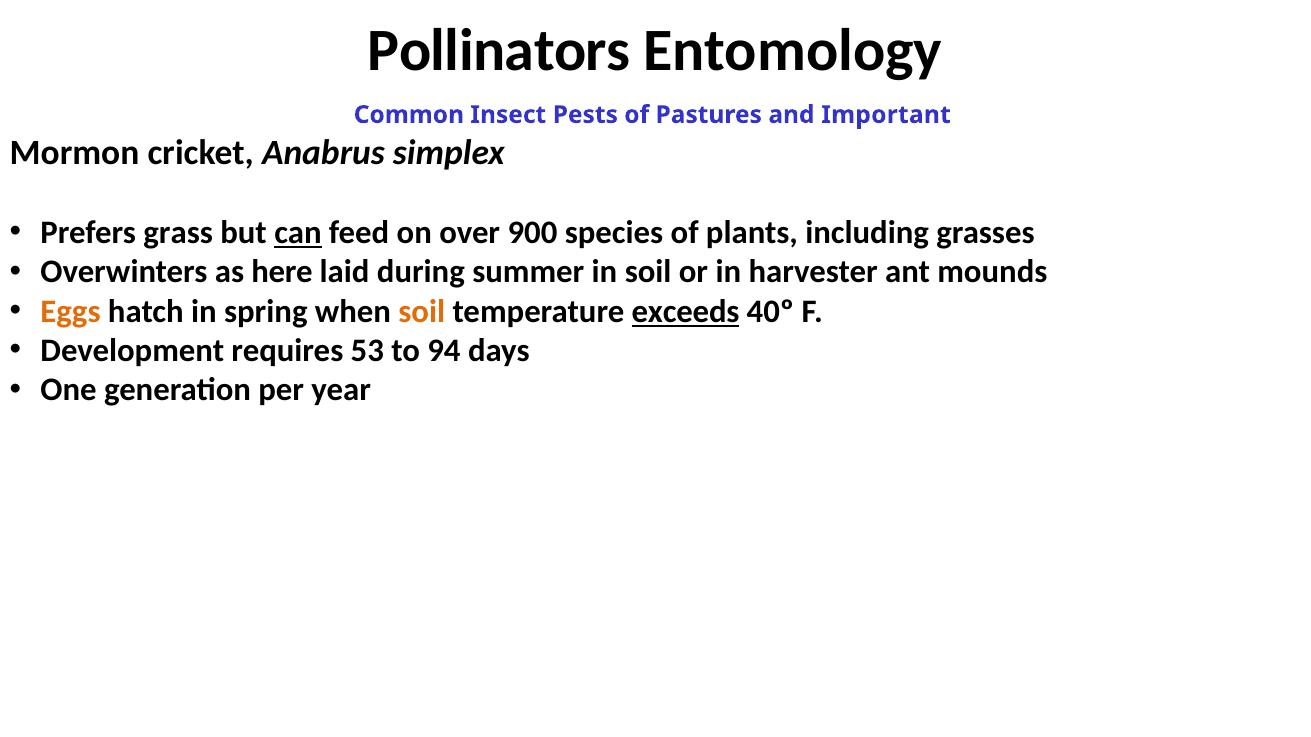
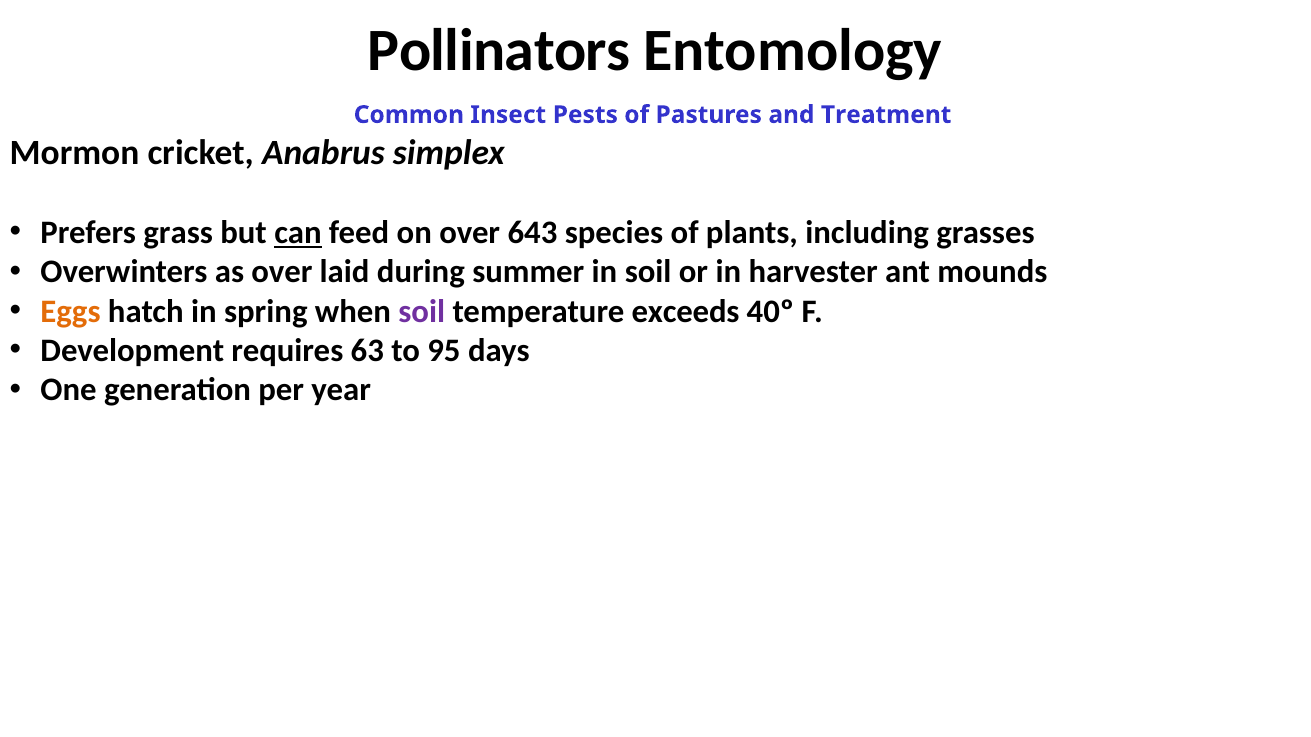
Important: Important -> Treatment
900: 900 -> 643
as here: here -> over
soil at (422, 312) colour: orange -> purple
exceeds underline: present -> none
53: 53 -> 63
94: 94 -> 95
